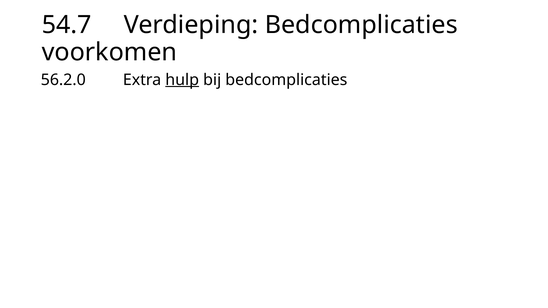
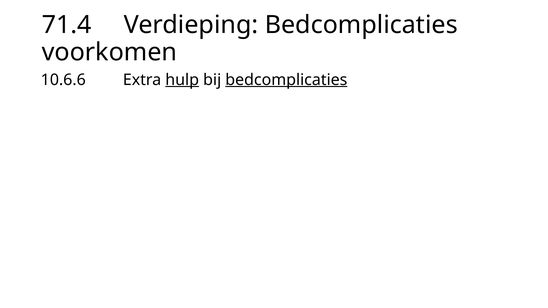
54.7: 54.7 -> 71.4
56.2.0: 56.2.0 -> 10.6.6
bedcomplicaties at (286, 80) underline: none -> present
